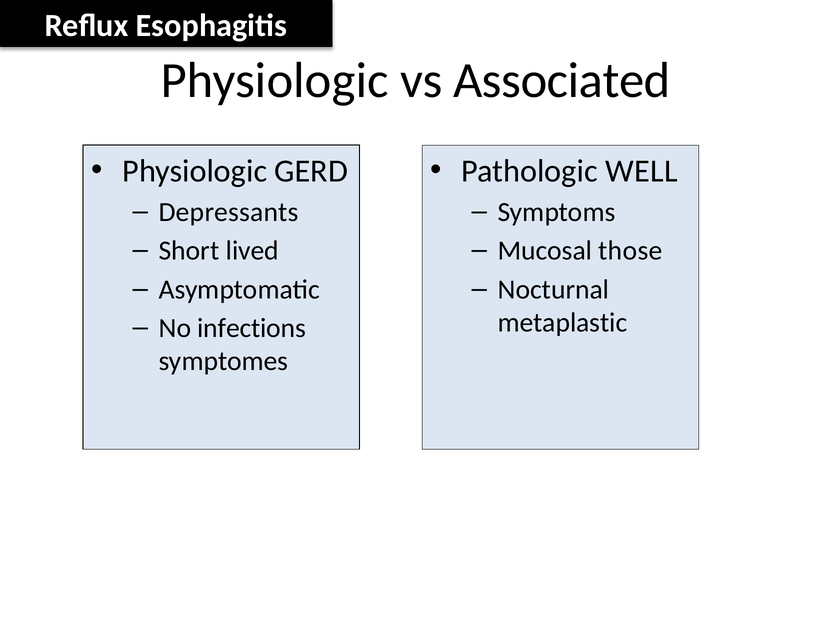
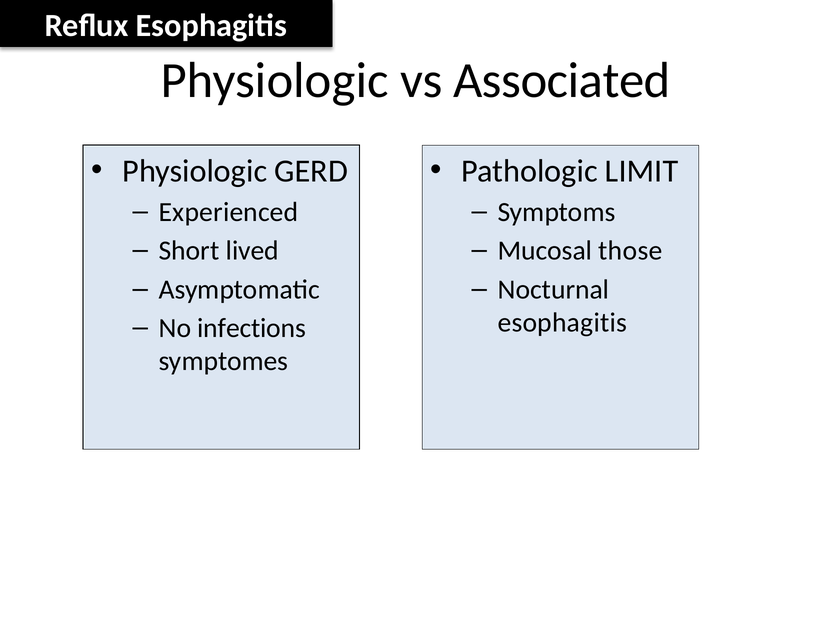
WELL: WELL -> LIMIT
Depressants: Depressants -> Experienced
metaplastic at (562, 323): metaplastic -> esophagitis
